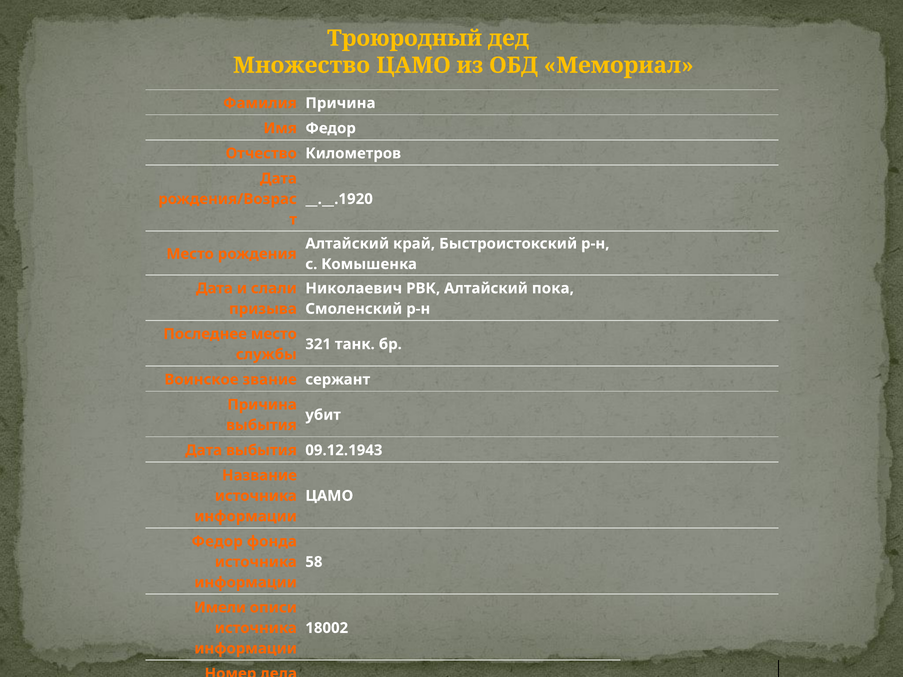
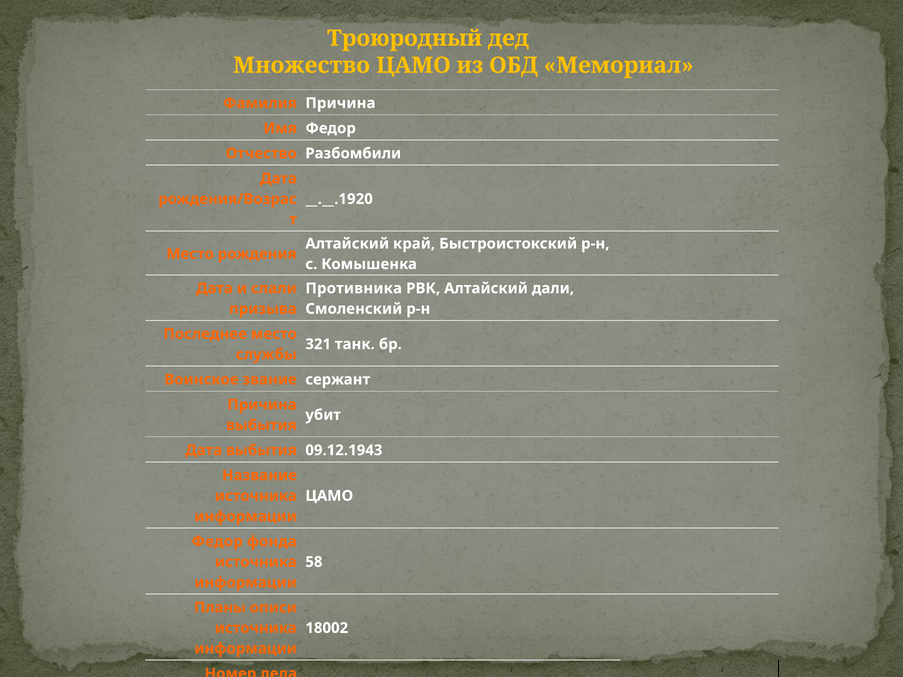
Километров: Километров -> Разбомбили
Николаевич: Николаевич -> Противника
пока: пока -> дали
Имели: Имели -> Планы
